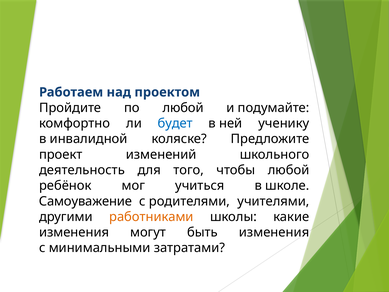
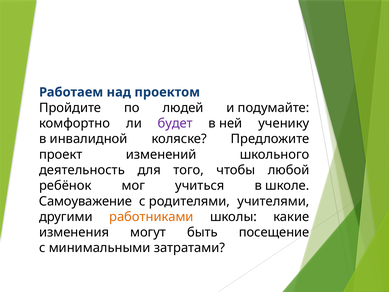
по любой: любой -> людей
будет colour: blue -> purple
быть изменения: изменения -> посещение
